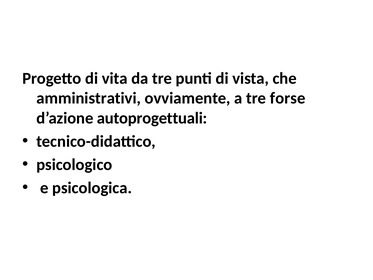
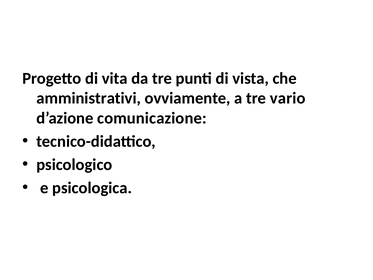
forse: forse -> vario
autoprogettuali: autoprogettuali -> comunicazione
